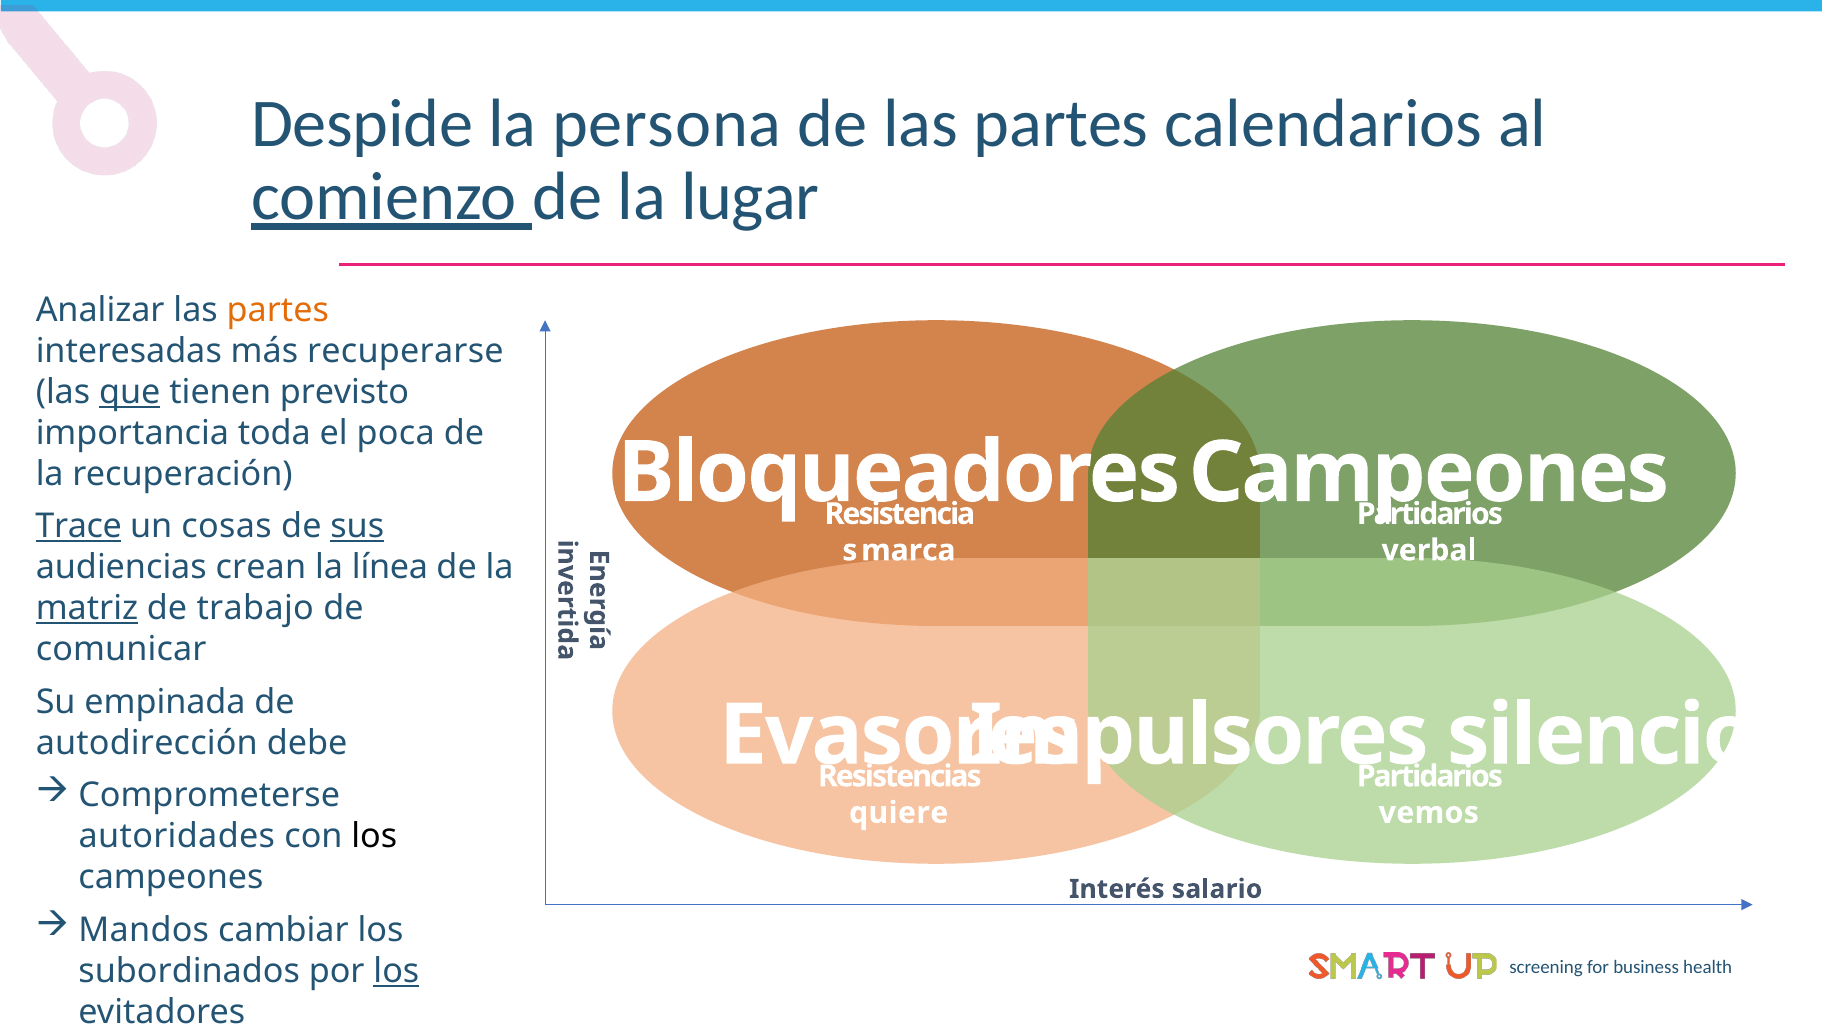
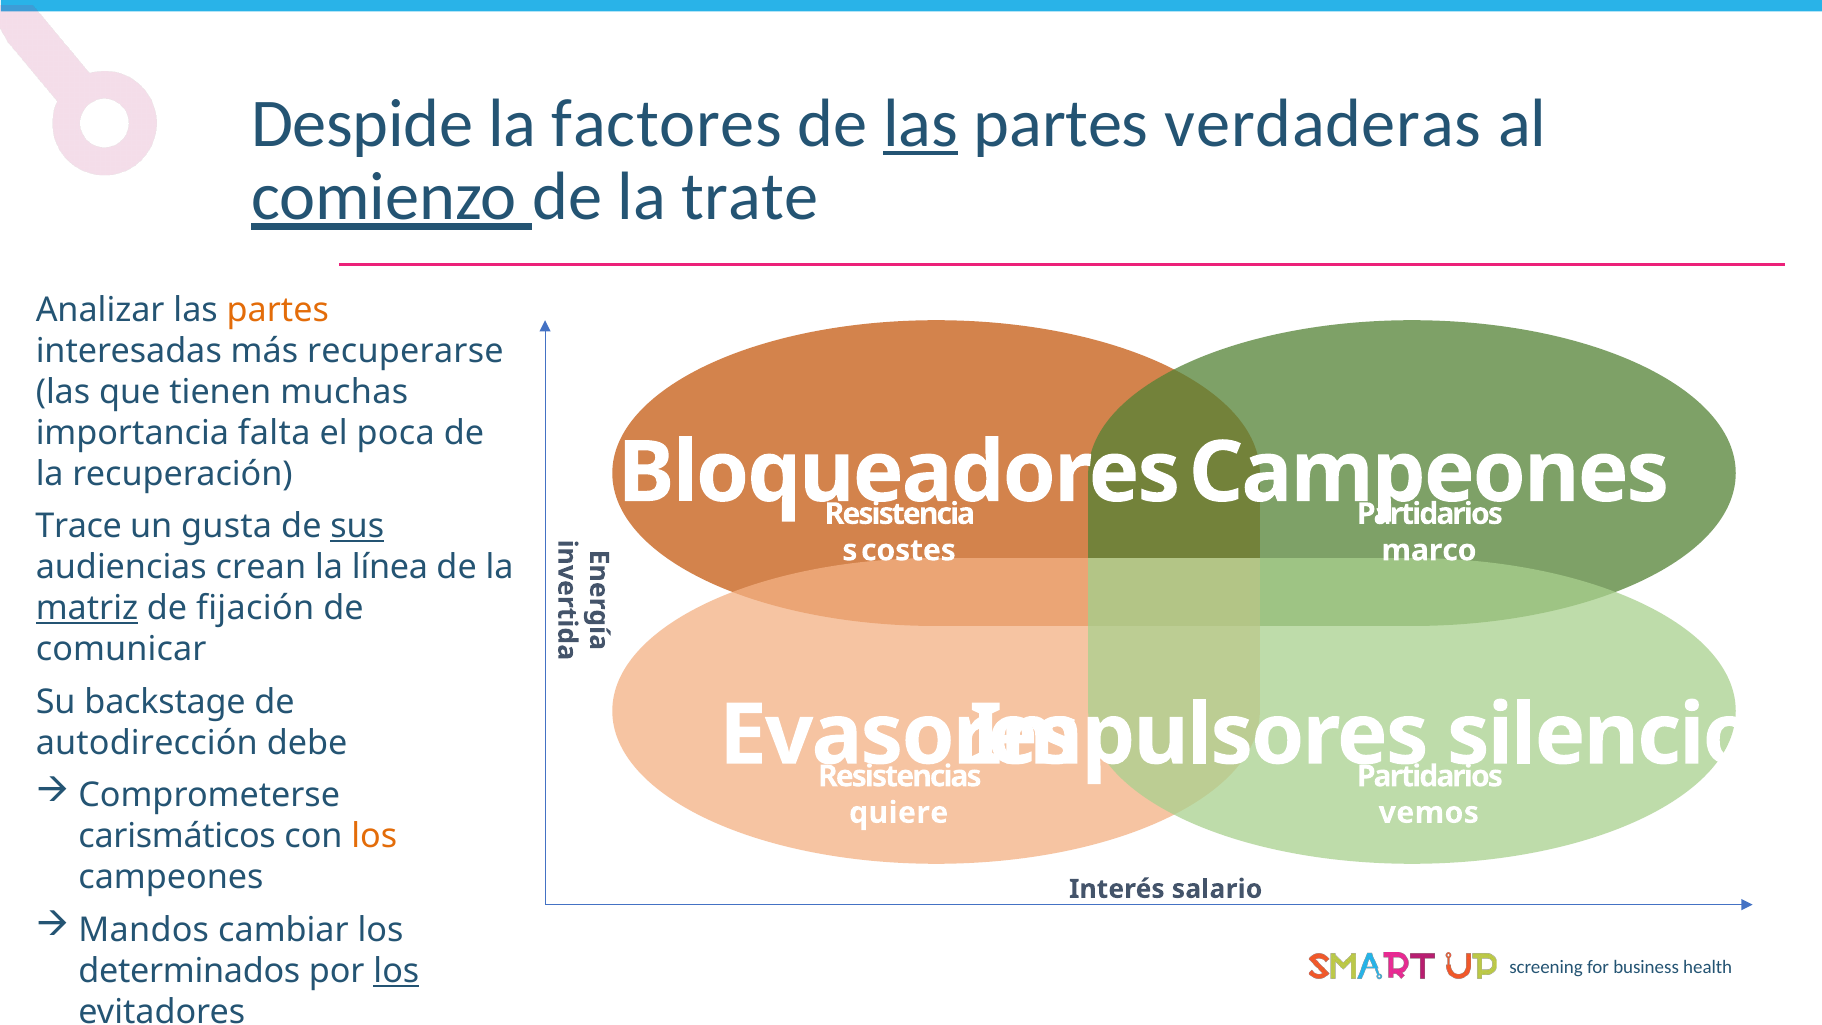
persona: persona -> factores
las at (921, 123) underline: none -> present
calendarios: calendarios -> verdaderas
lugar: lugar -> trate
que underline: present -> none
previsto: previsto -> muchas
toda: toda -> falta
Trace underline: present -> none
cosas: cosas -> gusta
marca: marca -> costes
verbal: verbal -> marco
trabajo: trabajo -> fijación
empinada: empinada -> backstage
autoridades: autoridades -> carismáticos
los at (374, 836) colour: black -> orange
subordinados: subordinados -> determinados
